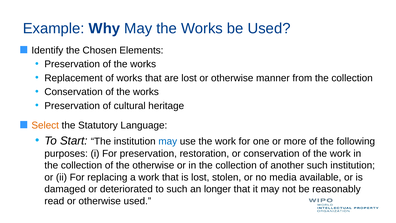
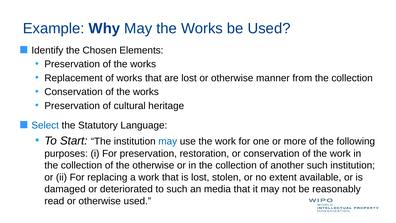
Select colour: orange -> blue
media: media -> extent
longer: longer -> media
